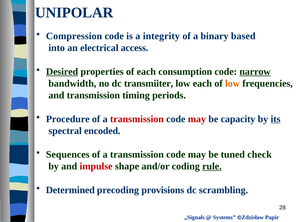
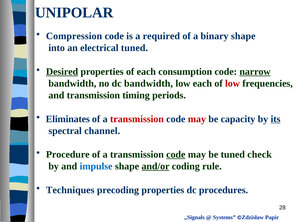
integrity: integrity -> required
binary based: based -> shape
electrical access: access -> tuned
dc transmiiter: transmiiter -> bandwidth
low at (232, 83) colour: orange -> red
Procedure: Procedure -> Eliminates
encoded: encoded -> channel
Sequences: Sequences -> Procedure
code at (176, 154) underline: none -> present
impulse colour: red -> blue
and/or underline: none -> present
rule underline: present -> none
Determined: Determined -> Techniques
precoding provisions: provisions -> properties
scrambling: scrambling -> procedures
